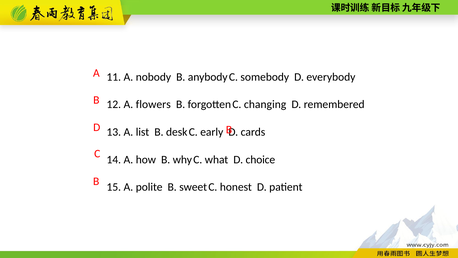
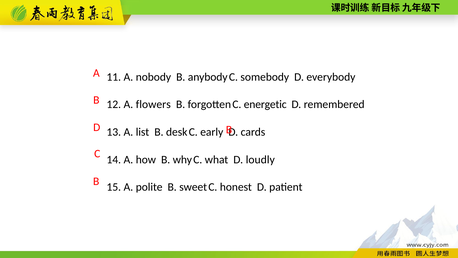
changing: changing -> energetic
choice: choice -> loudly
